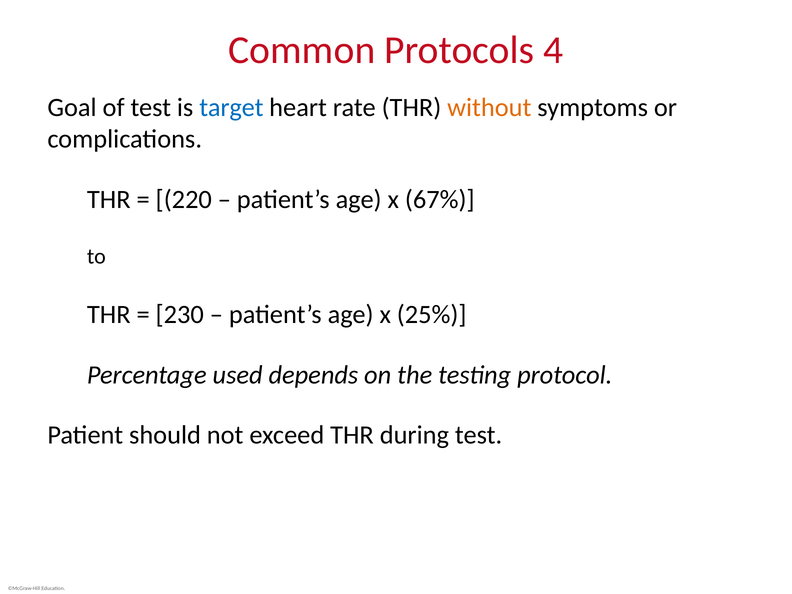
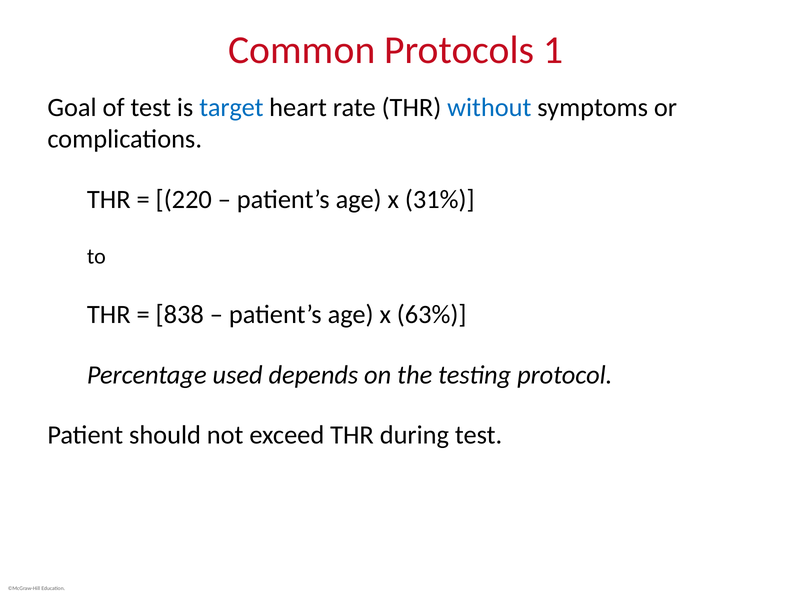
4: 4 -> 1
without colour: orange -> blue
67%: 67% -> 31%
230: 230 -> 838
25%: 25% -> 63%
